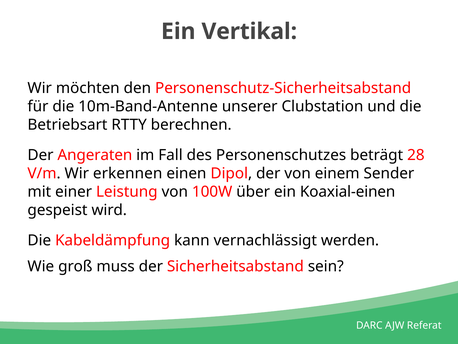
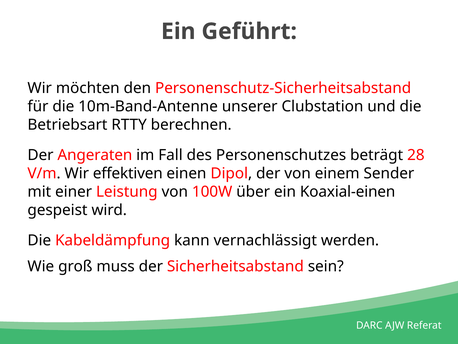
Vertikal: Vertikal -> Geführt
erkennen: erkennen -> effektiven
